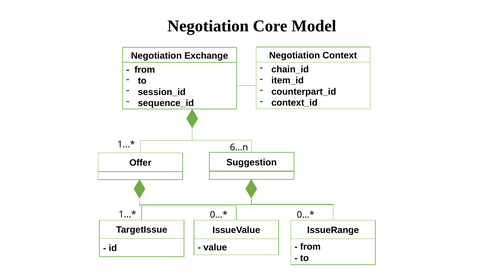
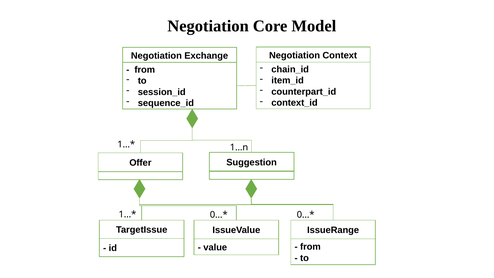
6…n: 6…n -> 1…n
